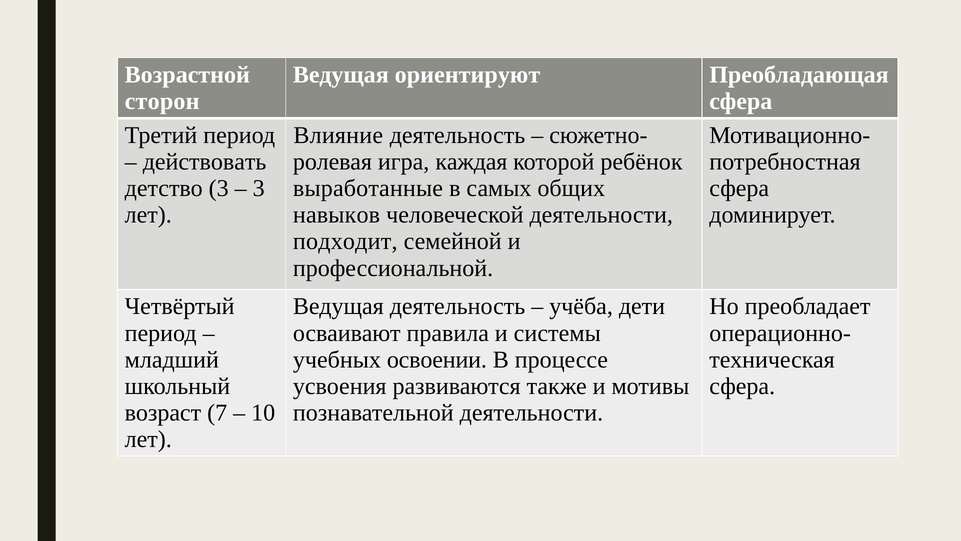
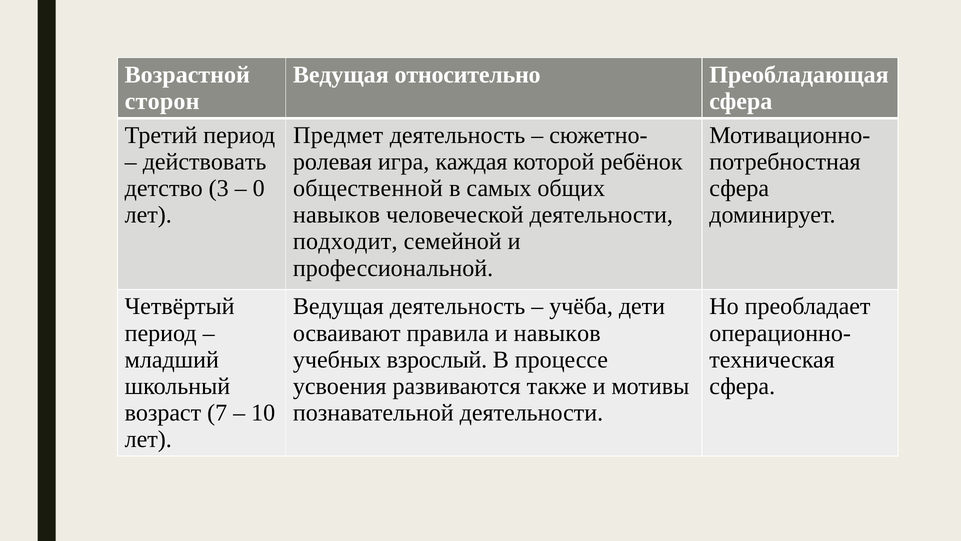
ориентируют: ориентируют -> относительно
Влияние: Влияние -> Предмет
3 at (259, 188): 3 -> 0
выработанные: выработанные -> общественной
и системы: системы -> навыков
освоении: освоении -> взрослый
